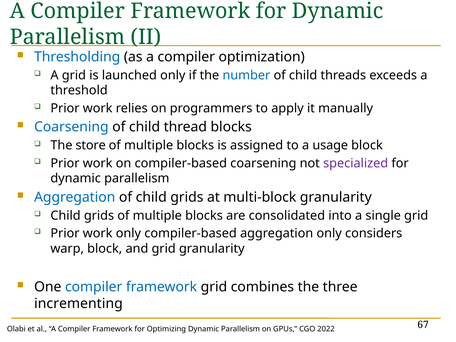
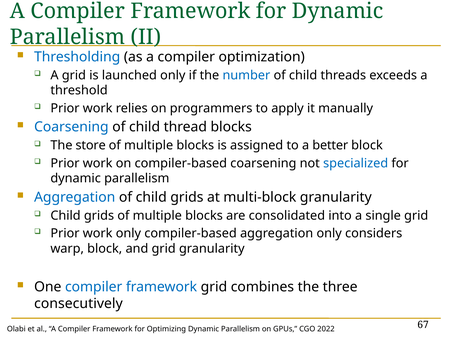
usage: usage -> better
specialized colour: purple -> blue
incrementing: incrementing -> consecutively
